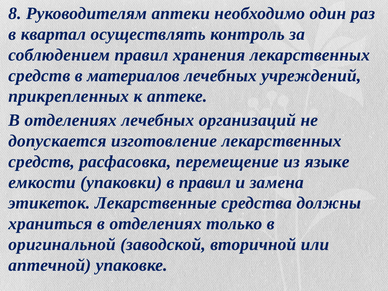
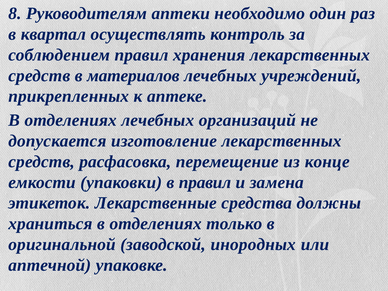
языке: языке -> конце
вторичной: вторичной -> инородных
